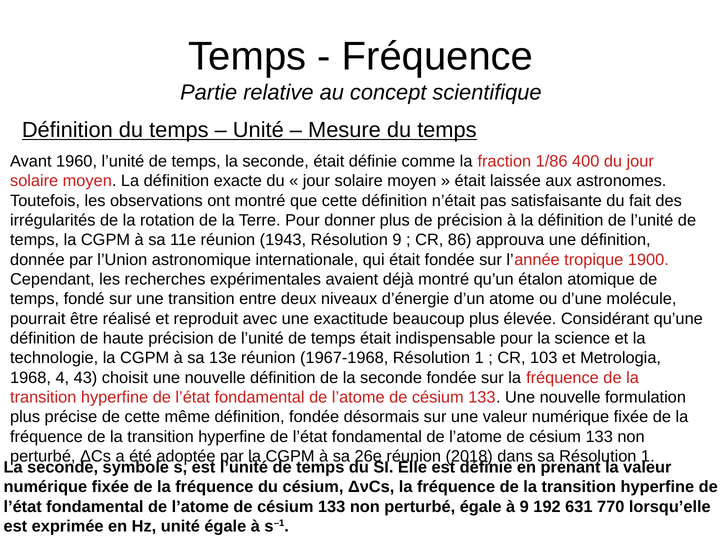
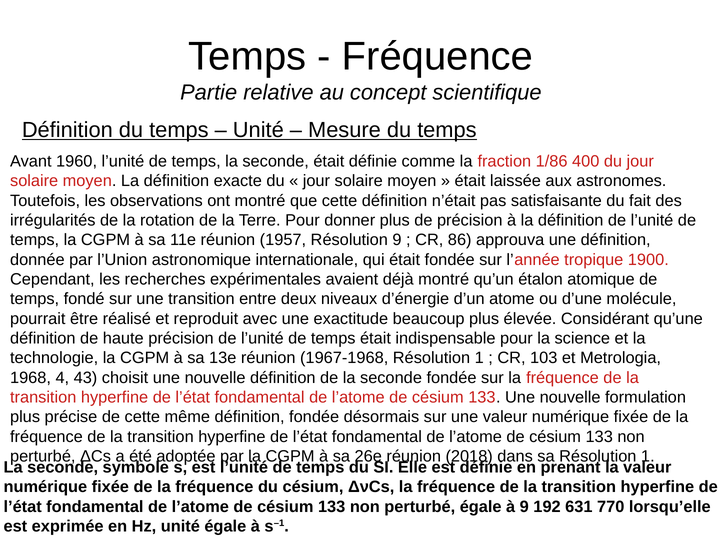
1943: 1943 -> 1957
